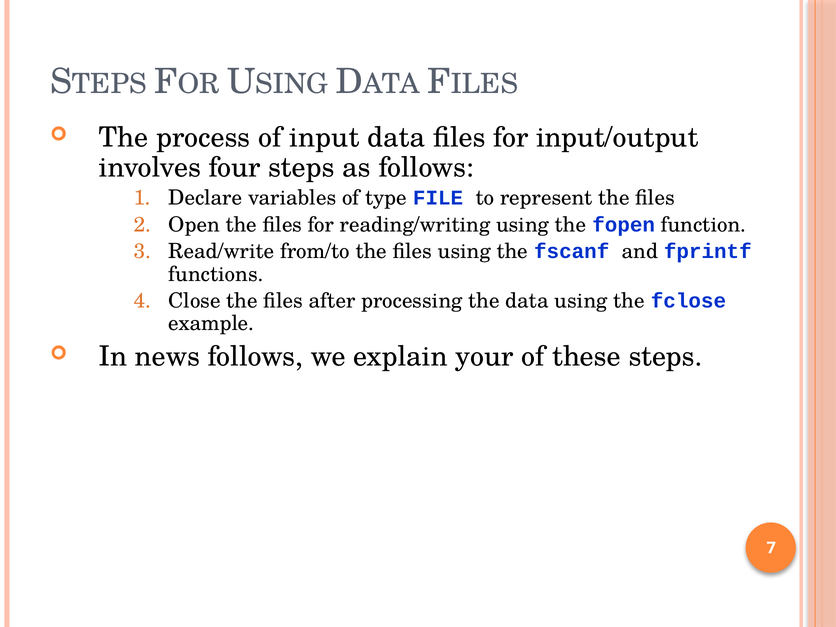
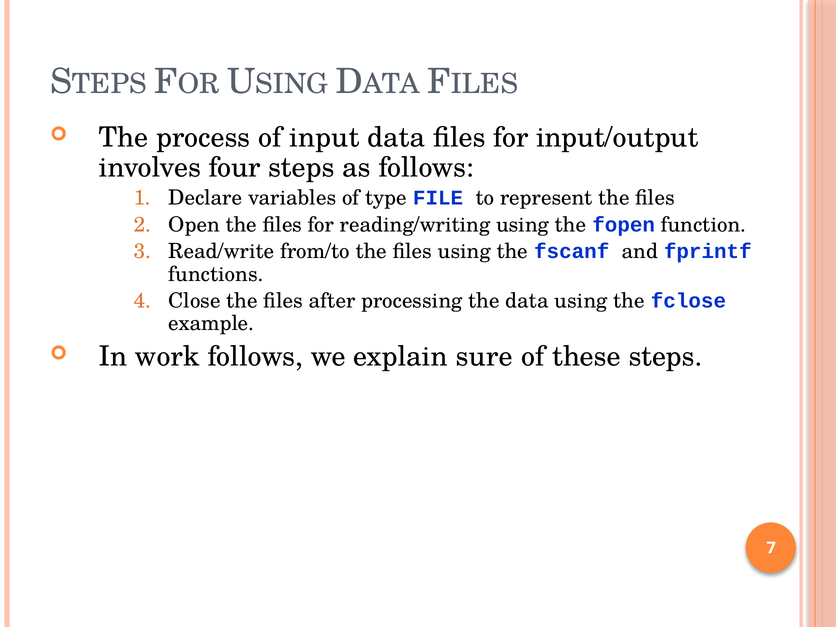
news: news -> work
your: your -> sure
